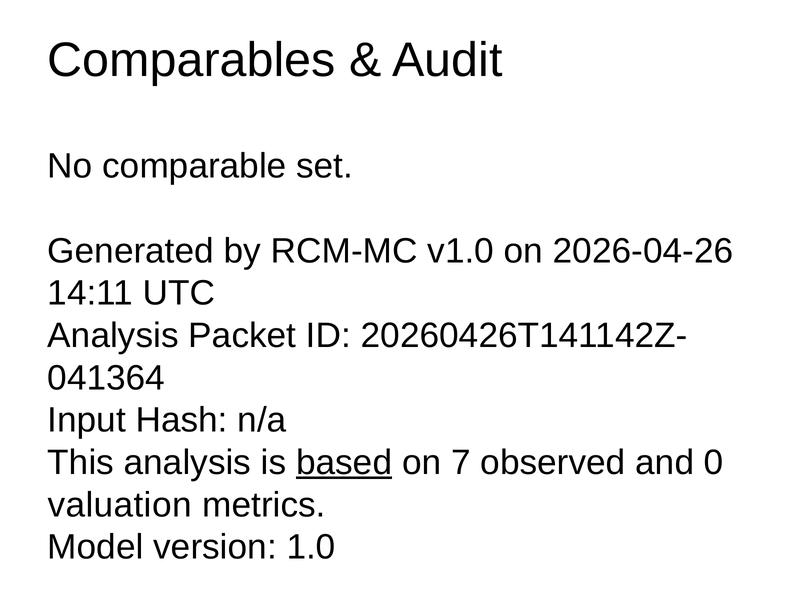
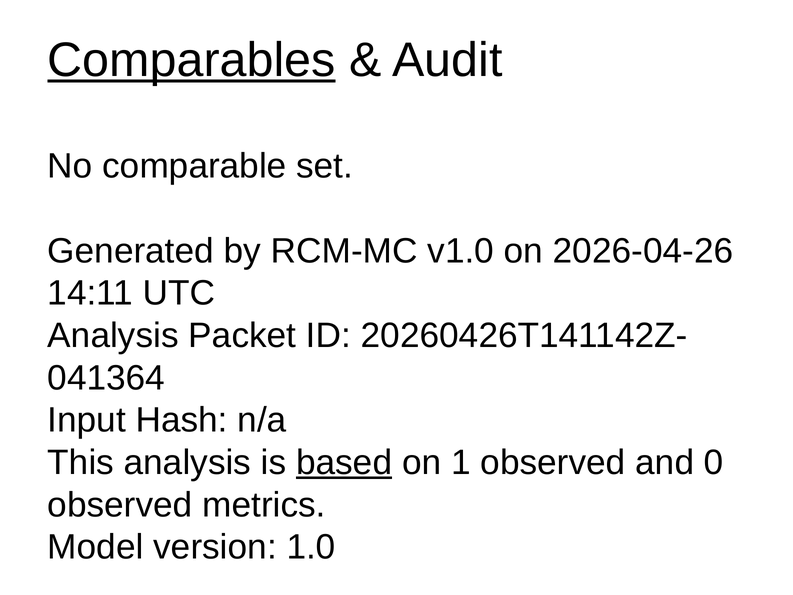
Comparables underline: none -> present
7: 7 -> 1
valuation at (120, 505): valuation -> observed
